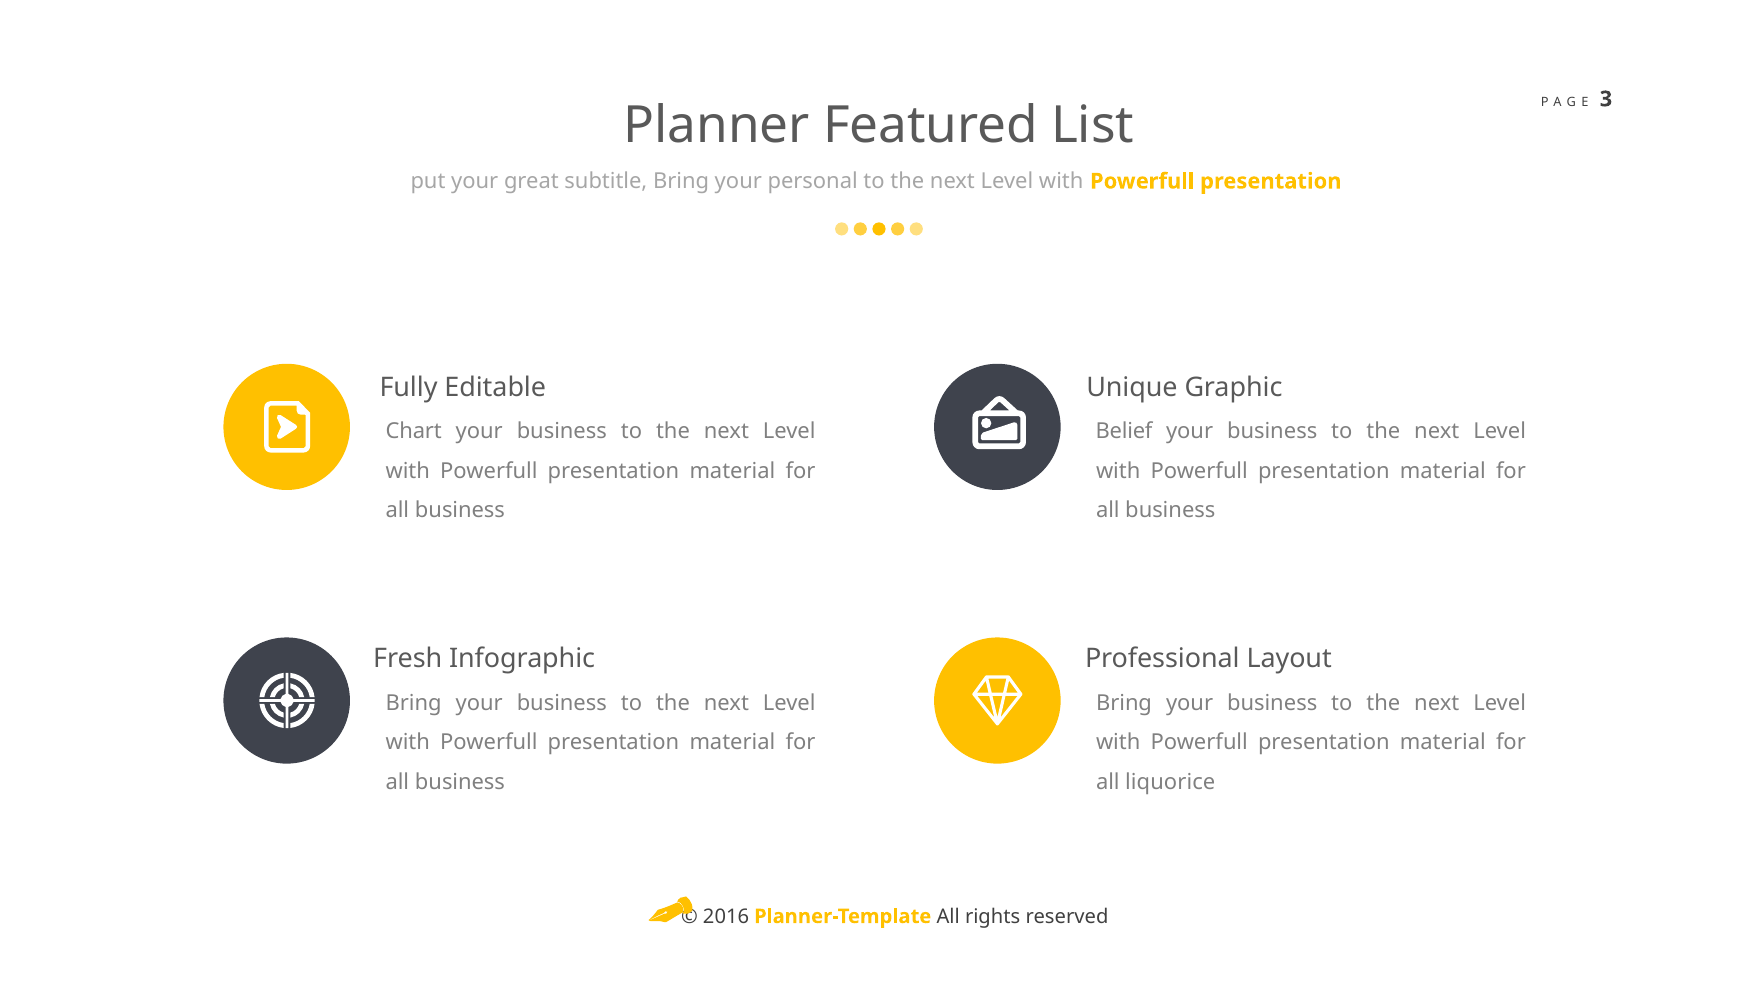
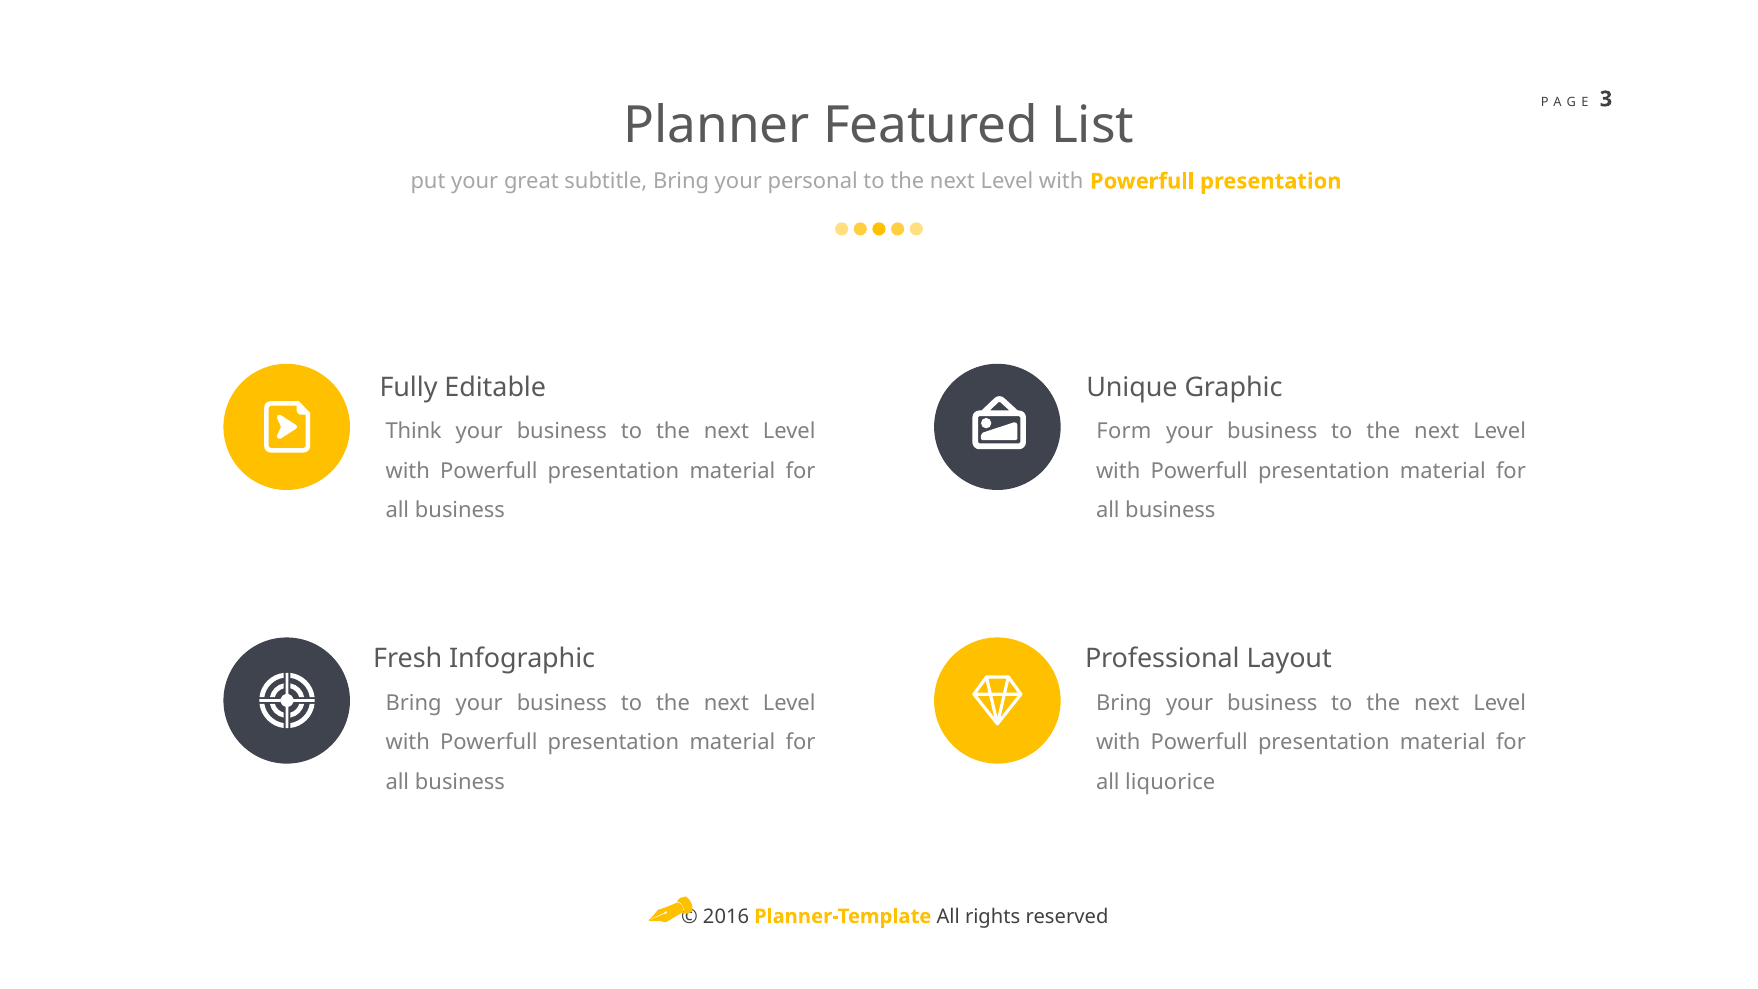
Chart: Chart -> Think
Belief: Belief -> Form
